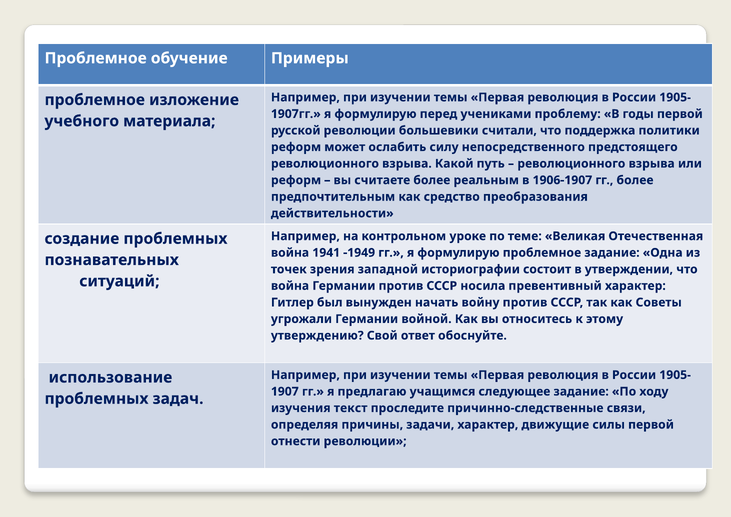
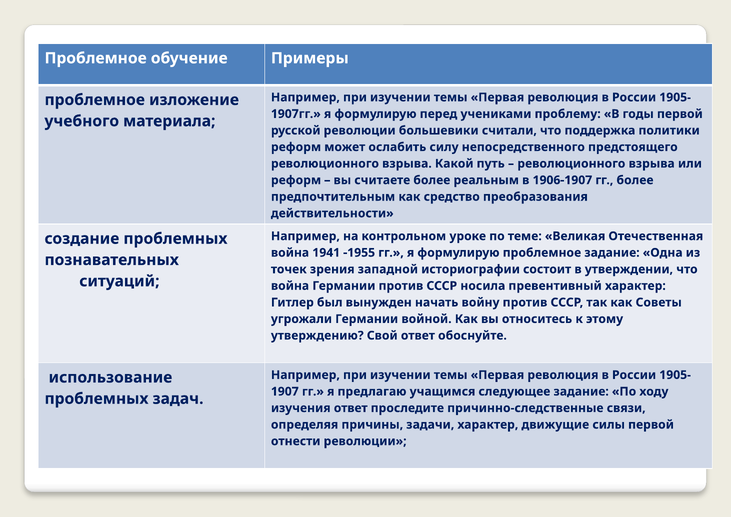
-1949: -1949 -> -1955
изучения текст: текст -> ответ
